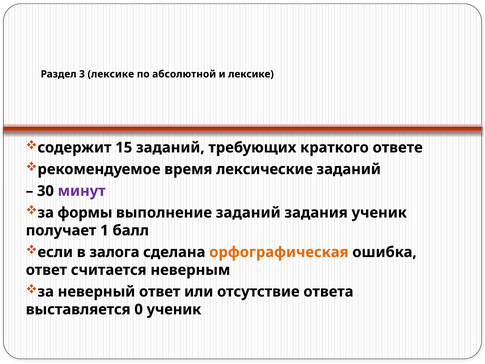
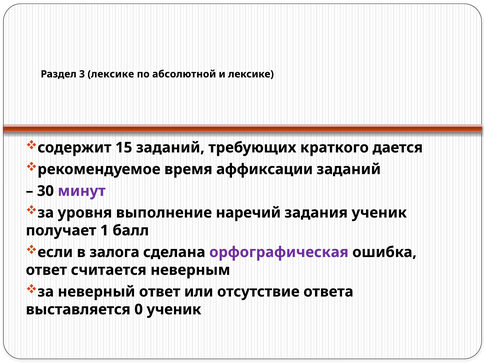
ответе: ответе -> дается
лексические: лексические -> аффиксации
формы: формы -> уровня
выполнение заданий: заданий -> наречий
орфографическая colour: orange -> purple
